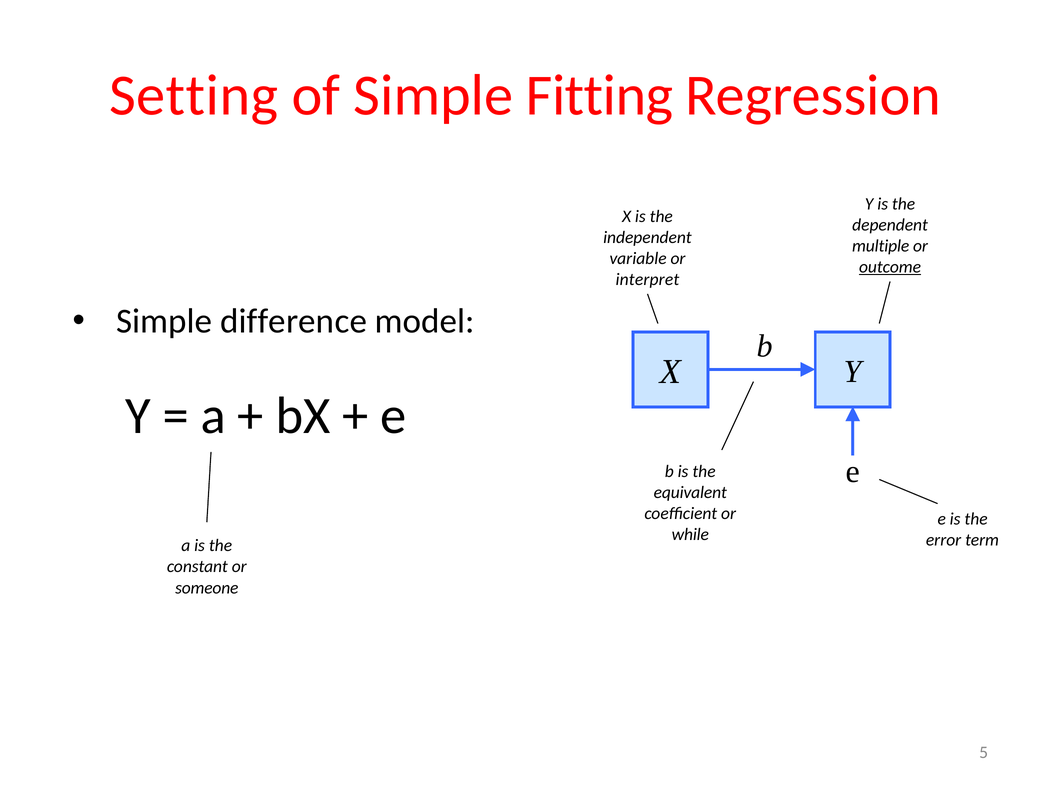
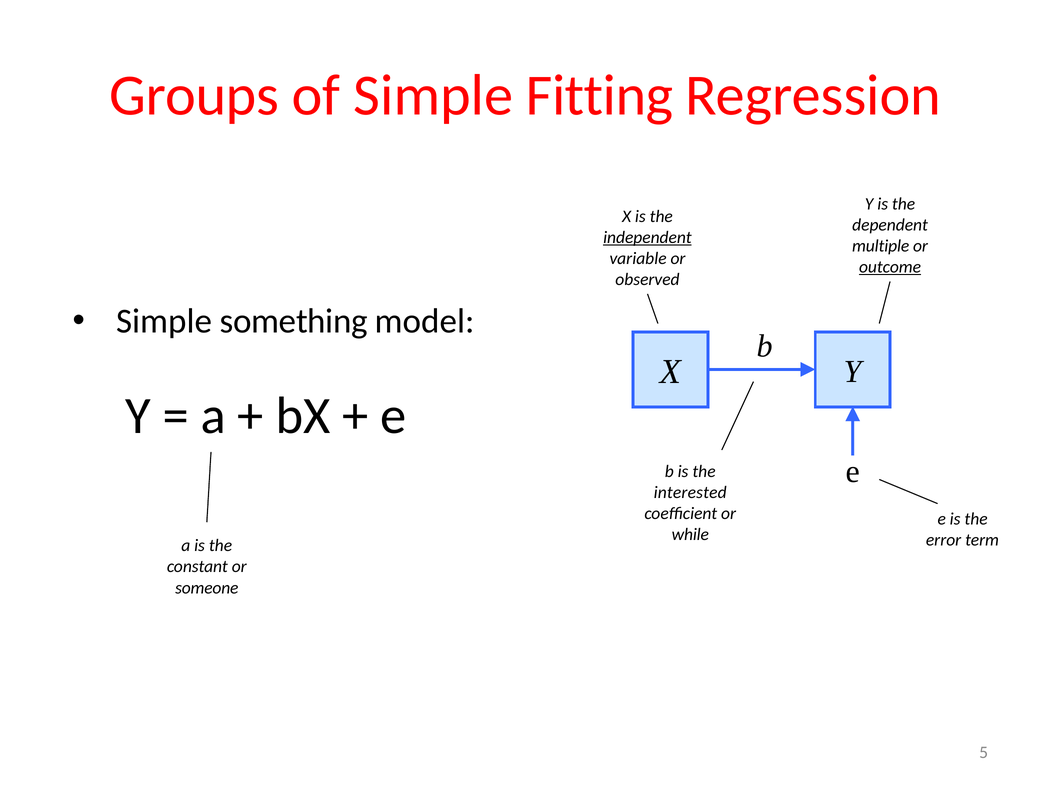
Setting: Setting -> Groups
independent underline: none -> present
interpret: interpret -> observed
difference: difference -> something
equivalent: equivalent -> interested
